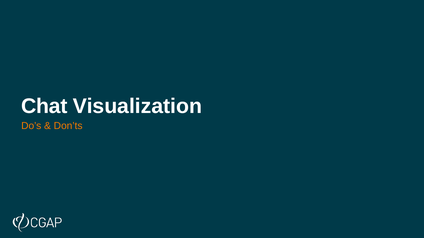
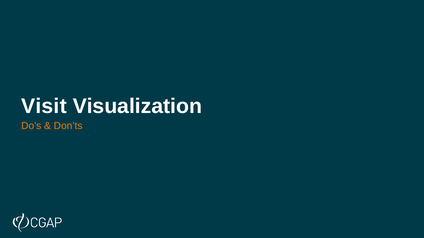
Chat: Chat -> Visit
